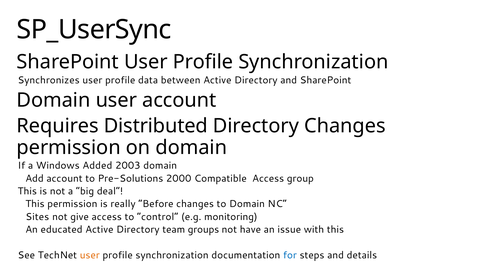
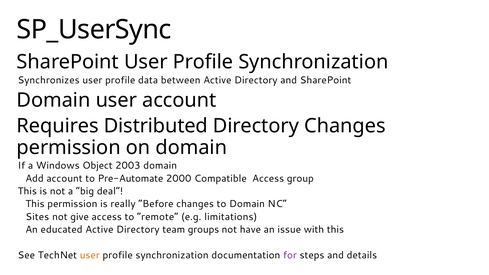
Added: Added -> Object
Pre-Solutions: Pre-Solutions -> Pre-Automate
control: control -> remote
monitoring: monitoring -> limitations
for colour: blue -> purple
